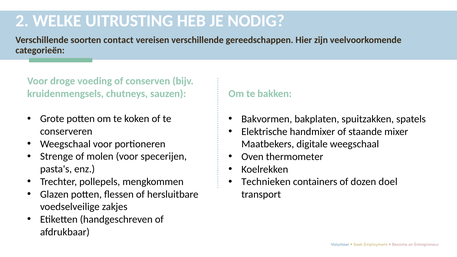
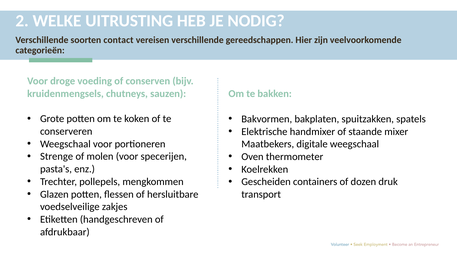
Technieken: Technieken -> Gescheiden
doel: doel -> druk
